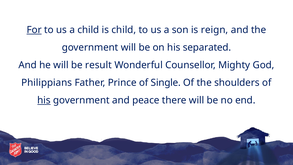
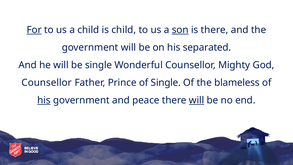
son underline: none -> present
is reign: reign -> there
be result: result -> single
Philippians at (47, 83): Philippians -> Counsellor
shoulders: shoulders -> blameless
will at (197, 100) underline: none -> present
